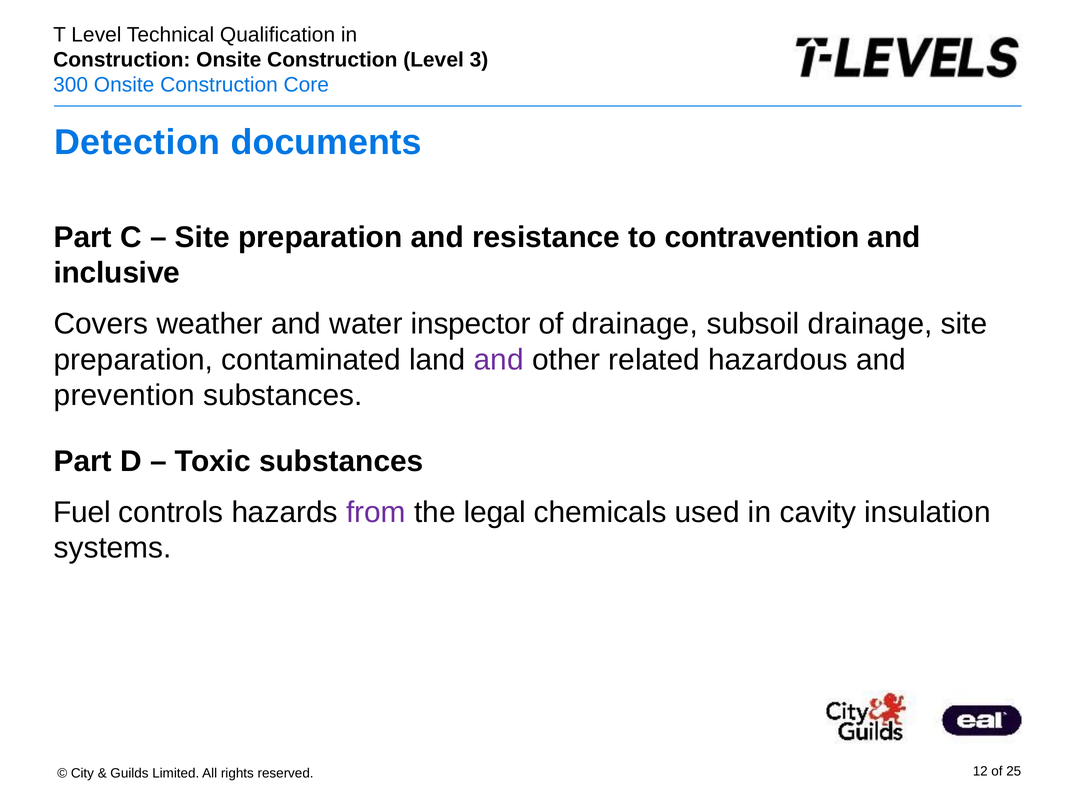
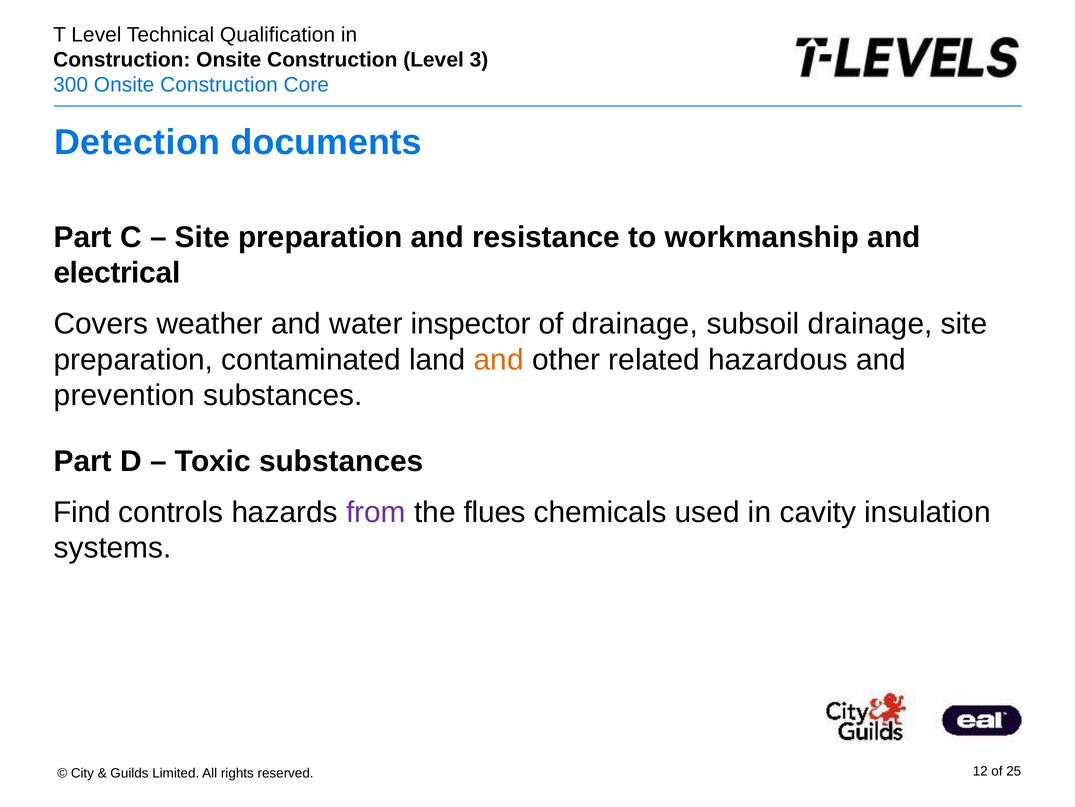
contravention: contravention -> workmanship
inclusive: inclusive -> electrical
and at (499, 359) colour: purple -> orange
Fuel: Fuel -> Find
legal: legal -> flues
